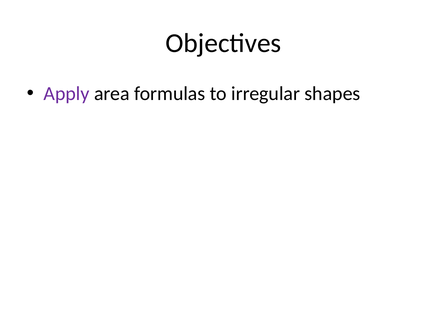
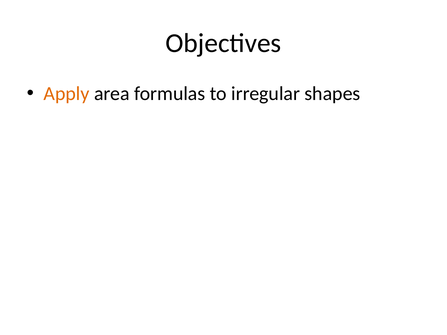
Apply colour: purple -> orange
